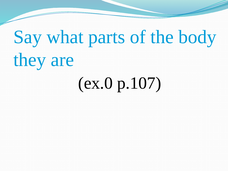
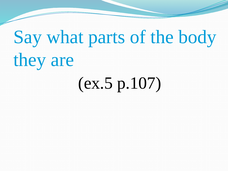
ex.0: ex.0 -> ex.5
